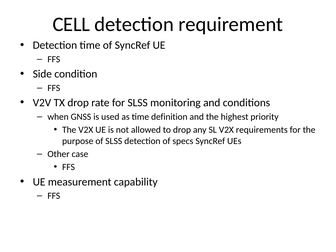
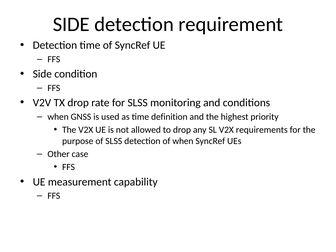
CELL at (71, 24): CELL -> SIDE
of specs: specs -> when
